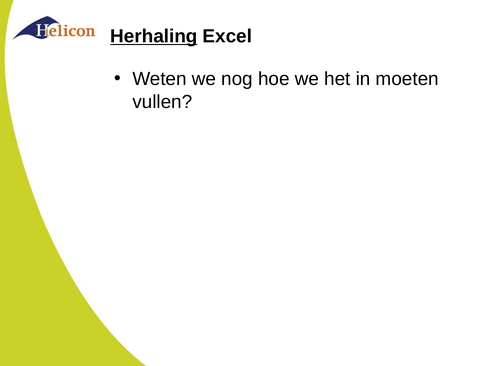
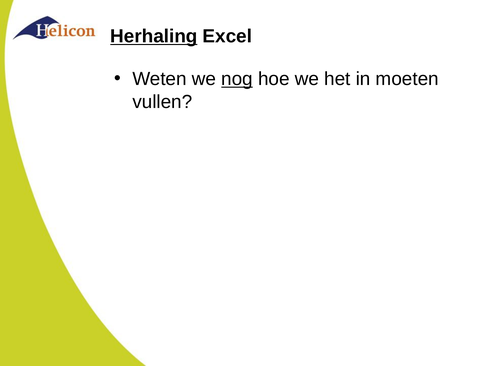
nog underline: none -> present
